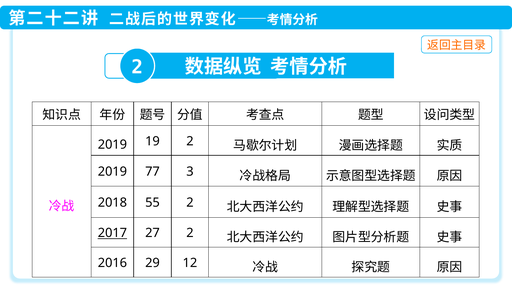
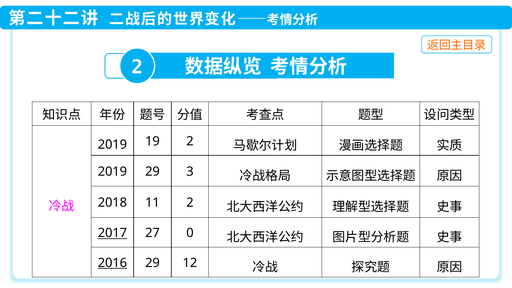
2019 77: 77 -> 29
55: 55 -> 11
27 2: 2 -> 0
2016 underline: none -> present
